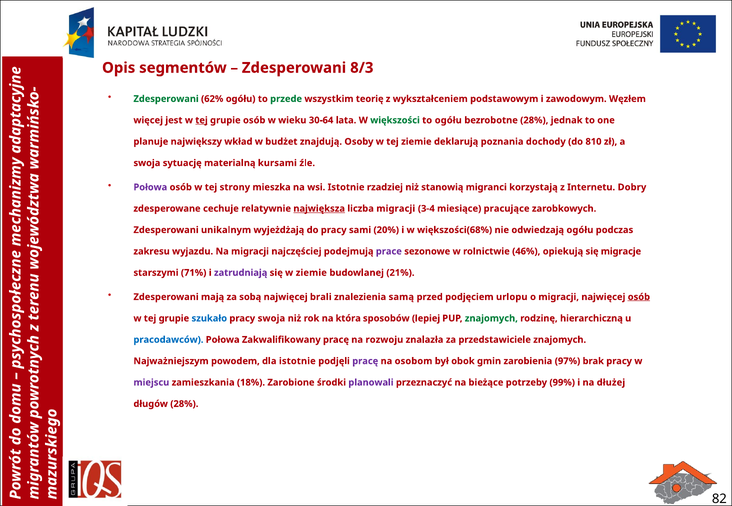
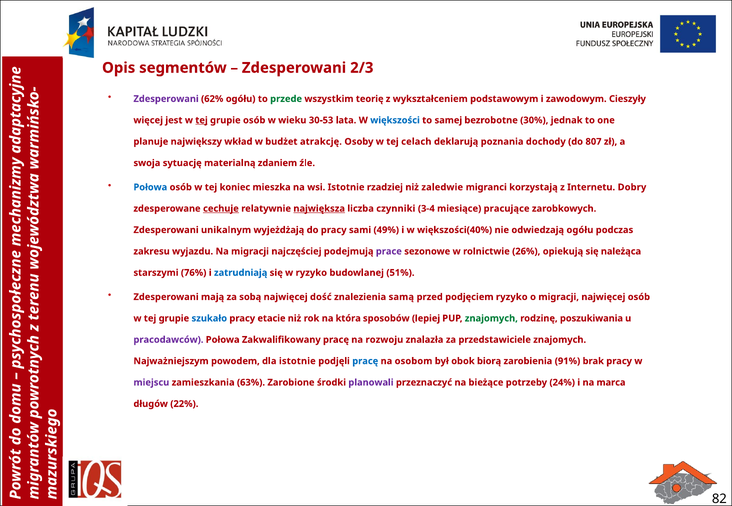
8/3: 8/3 -> 2/3
Zdesperowani at (166, 99) colour: green -> purple
Węzłem: Węzłem -> Cieszyły
30-64: 30-64 -> 30-53
większości colour: green -> blue
to ogółu: ogółu -> samej
bezrobotne 28%: 28% -> 30%
znajdują: znajdują -> atrakcję
tej ziemie: ziemie -> celach
810: 810 -> 807
kursami: kursami -> zdaniem
Połowa at (150, 187) colour: purple -> blue
strony: strony -> koniec
stanowią: stanowią -> zaledwie
cechuje underline: none -> present
liczba migracji: migracji -> czynniki
20%: 20% -> 49%
większości(68%: większości(68% -> większości(40%
46%: 46% -> 26%
migracje: migracje -> należąca
71%: 71% -> 76%
zatrudniają colour: purple -> blue
w ziemie: ziemie -> ryzyko
21%: 21% -> 51%
brali: brali -> dość
podjęciem urlopu: urlopu -> ryzyko
osób at (639, 297) underline: present -> none
pracy swoja: swoja -> etacie
hierarchiczną: hierarchiczną -> poszukiwania
pracodawców colour: blue -> purple
pracę at (365, 362) colour: purple -> blue
gmin: gmin -> biorą
97%: 97% -> 91%
18%: 18% -> 63%
99%: 99% -> 24%
dłużej: dłużej -> marca
długów 28%: 28% -> 22%
